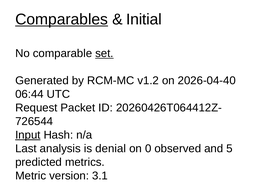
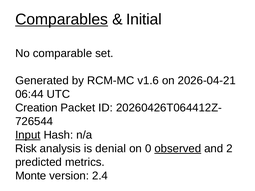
set underline: present -> none
v1.2: v1.2 -> v1.6
2026-04-40: 2026-04-40 -> 2026-04-21
Request: Request -> Creation
Last: Last -> Risk
observed underline: none -> present
5: 5 -> 2
Metric: Metric -> Monte
3.1: 3.1 -> 2.4
